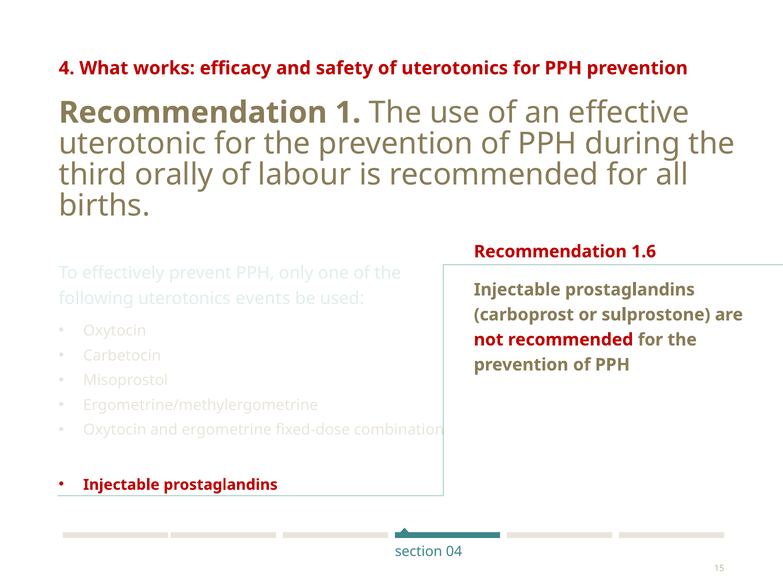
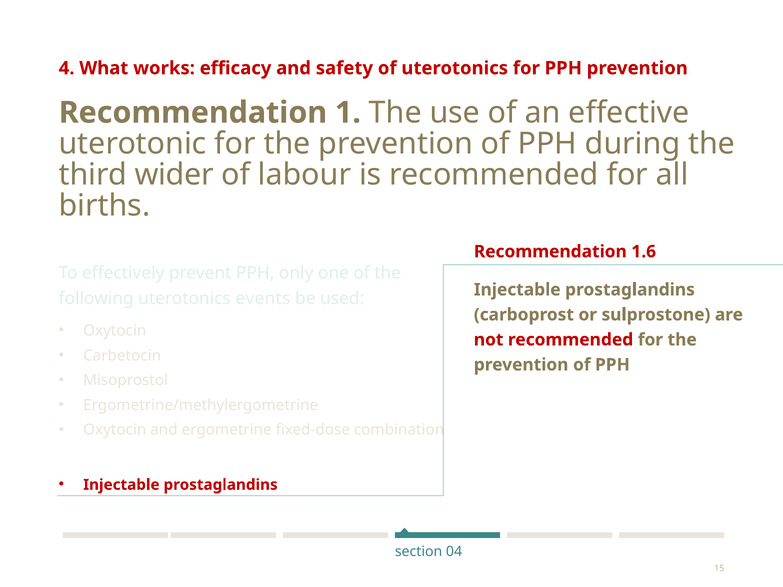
orally: orally -> wider
